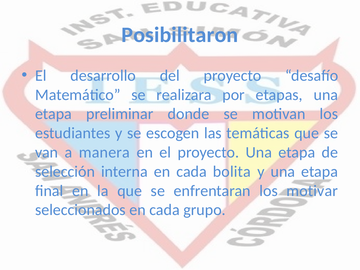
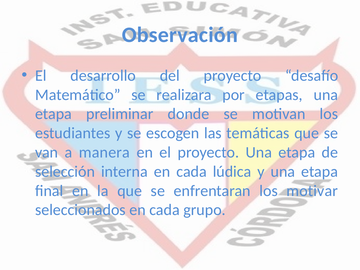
Posibilitaron: Posibilitaron -> Observación
bolita: bolita -> lúdica
